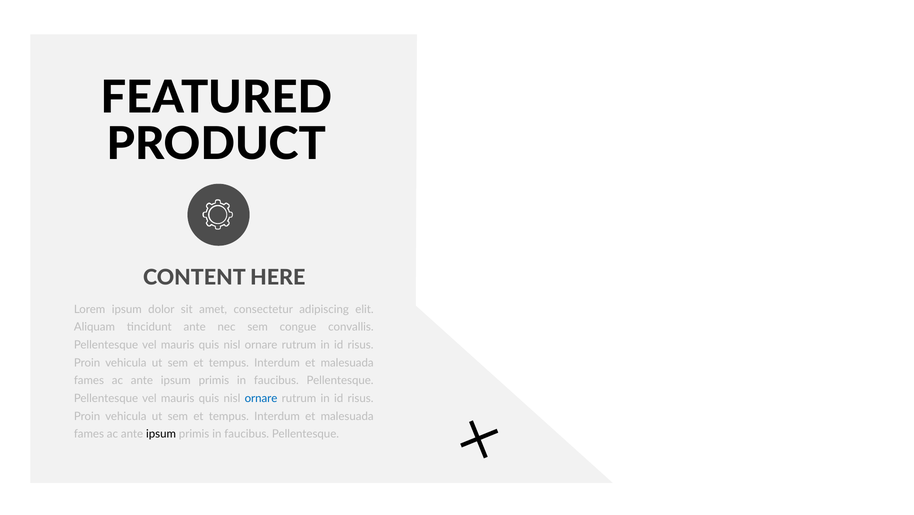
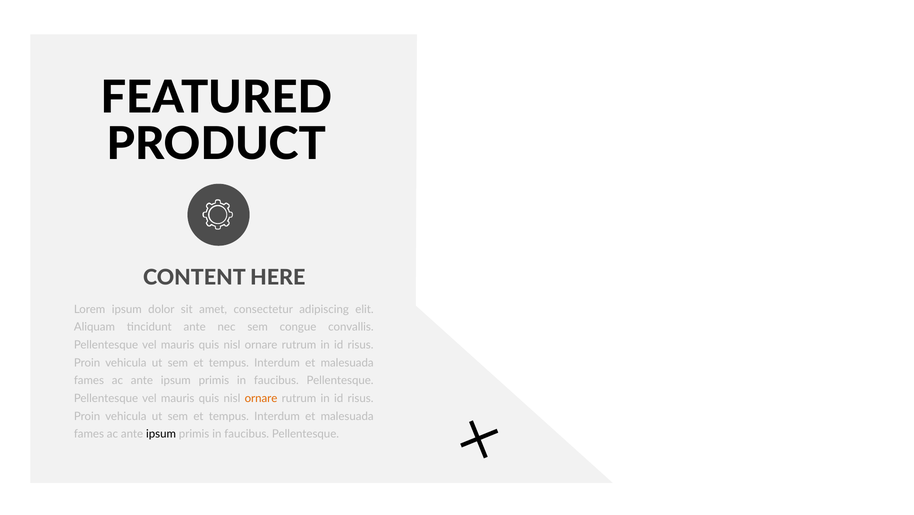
ornare at (261, 399) colour: blue -> orange
